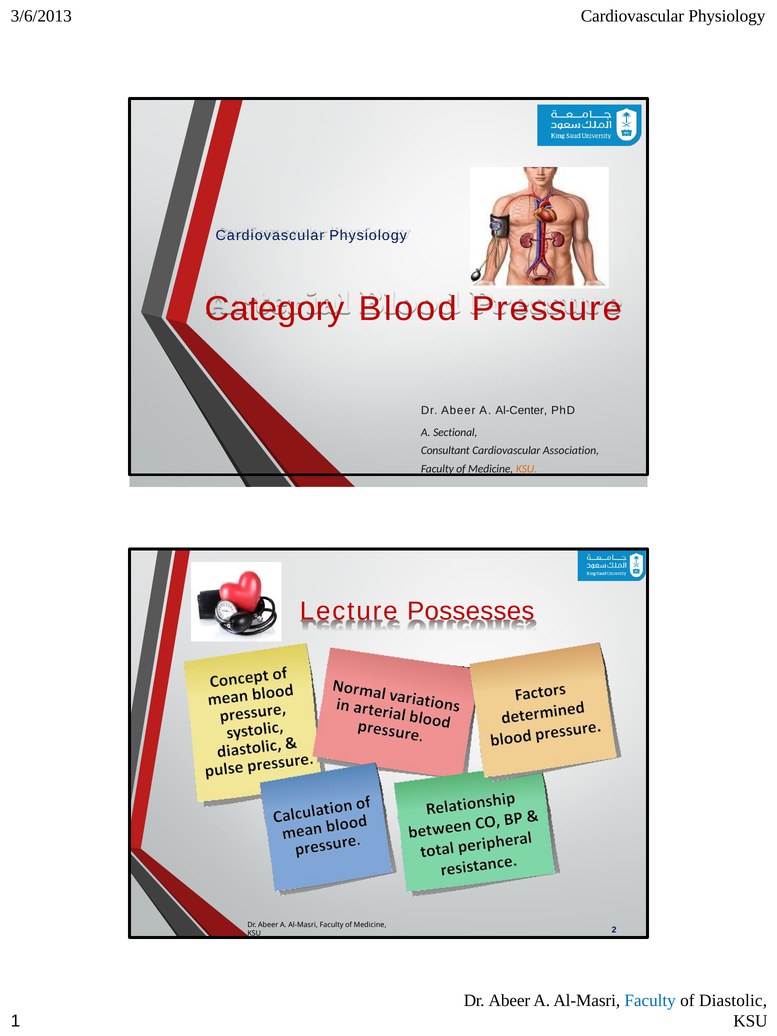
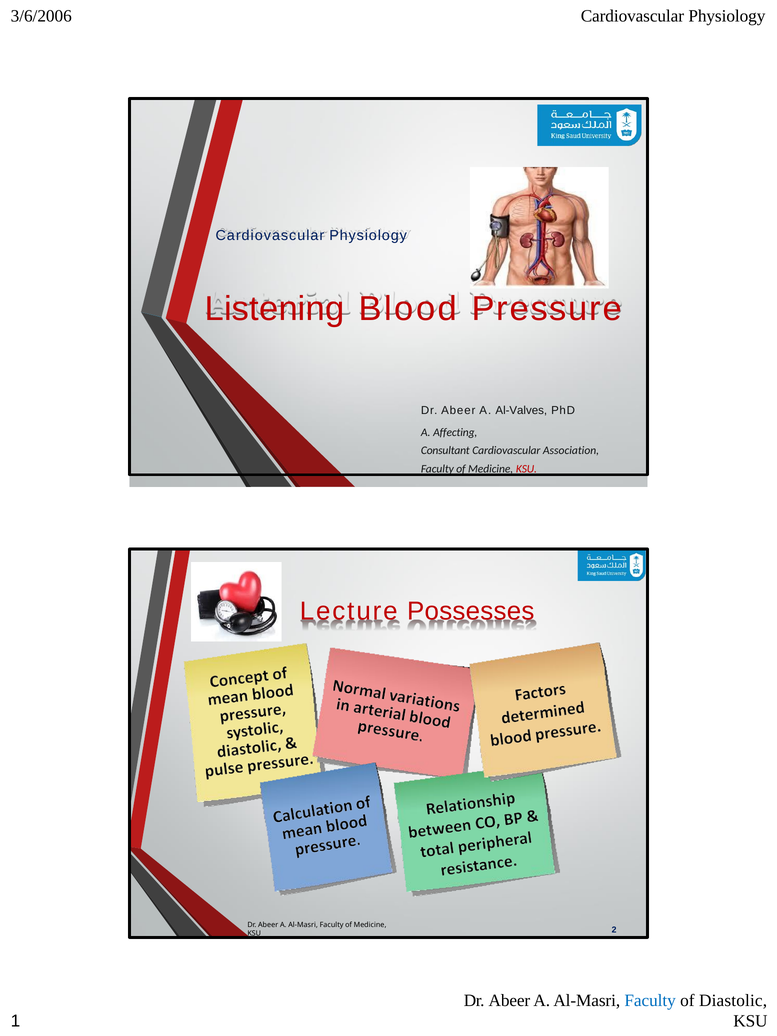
3/6/2013: 3/6/2013 -> 3/6/2006
Category: Category -> Listening
Al-Center: Al-Center -> Al-Valves
Sectional: Sectional -> Affecting
KSU at (526, 469) colour: orange -> red
